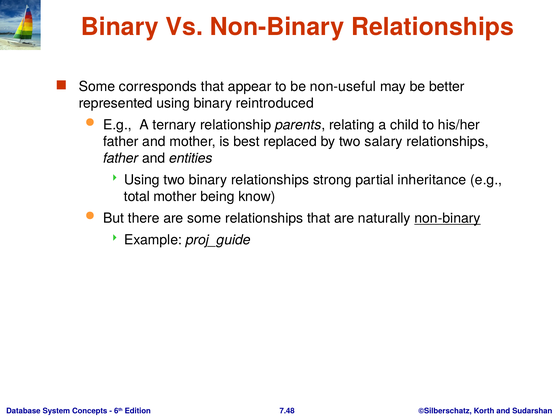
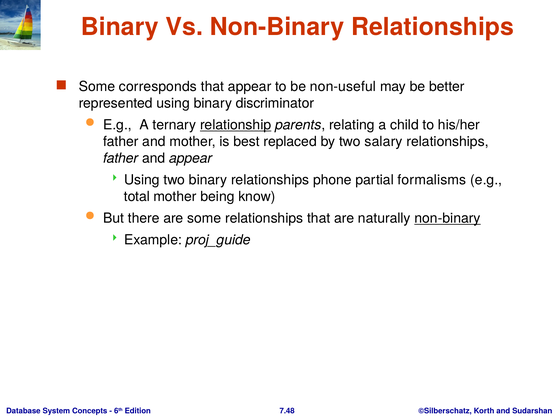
reintroduced: reintroduced -> discriminator
relationship underline: none -> present
and entities: entities -> appear
strong: strong -> phone
inheritance: inheritance -> formalisms
